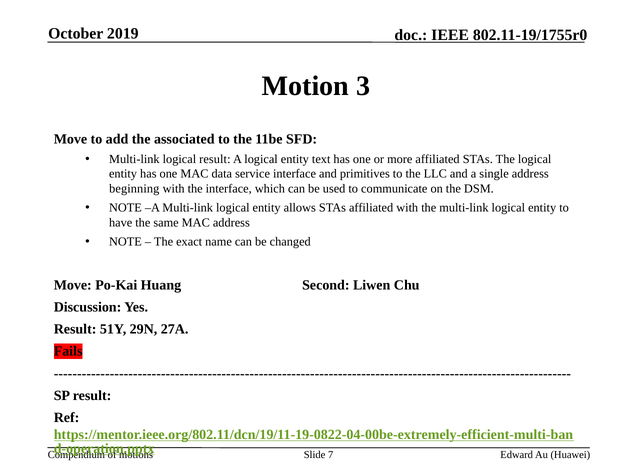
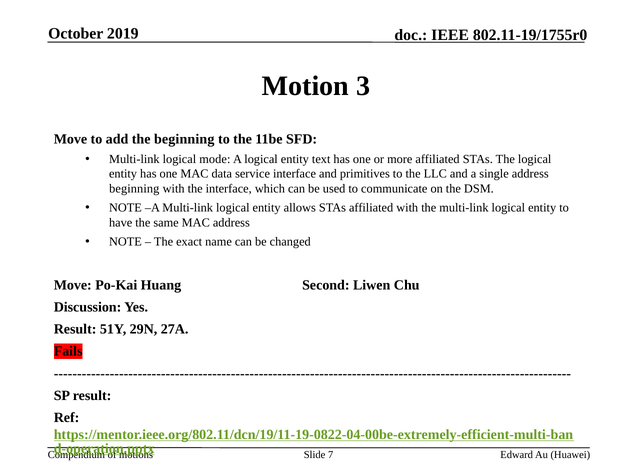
the associated: associated -> beginning
logical result: result -> mode
